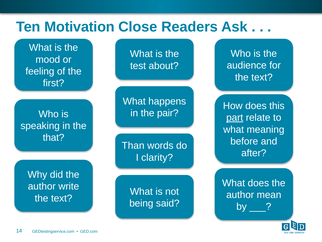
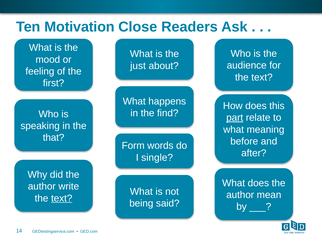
test: test -> just
pair: pair -> find
Than: Than -> Form
clarity: clarity -> single
text at (62, 198) underline: none -> present
